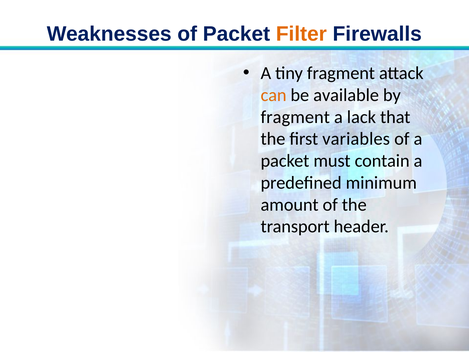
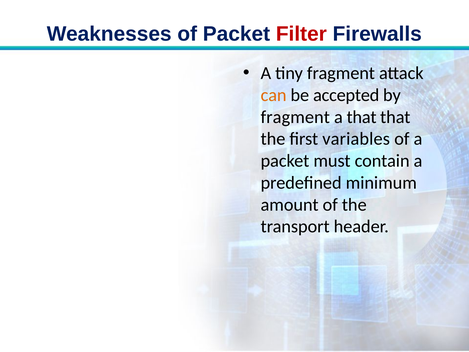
Filter colour: orange -> red
available: available -> accepted
a lack: lack -> that
